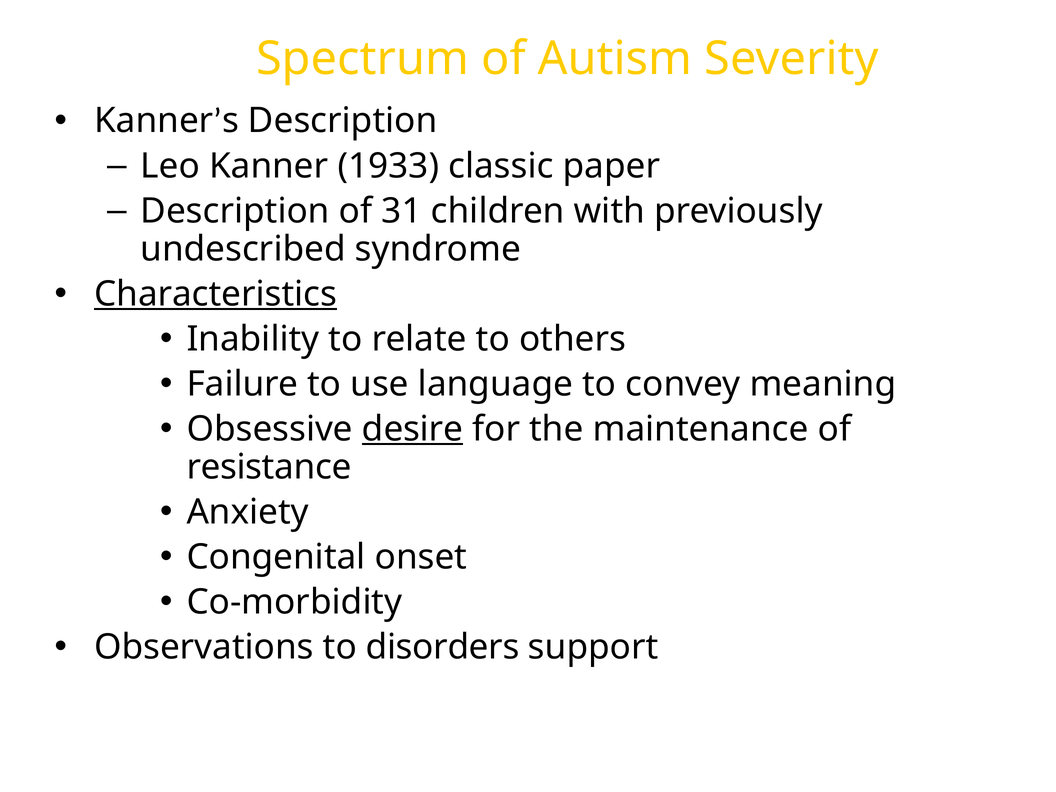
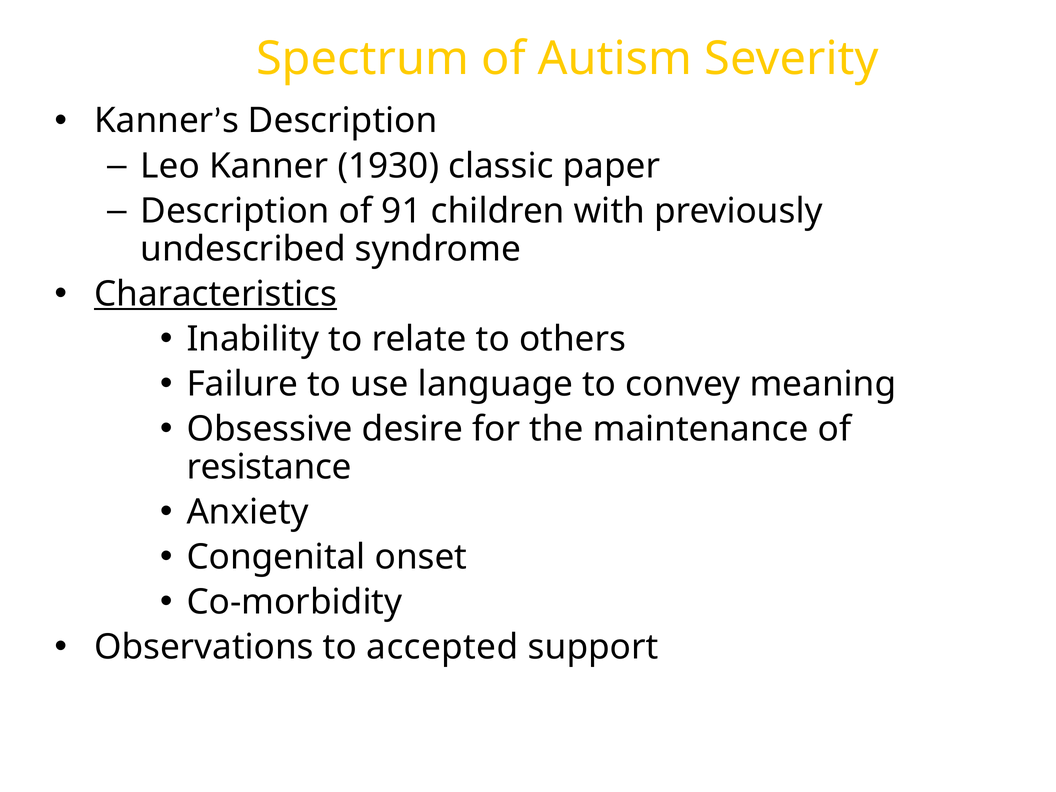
1933: 1933 -> 1930
31: 31 -> 91
desire underline: present -> none
disorders: disorders -> accepted
